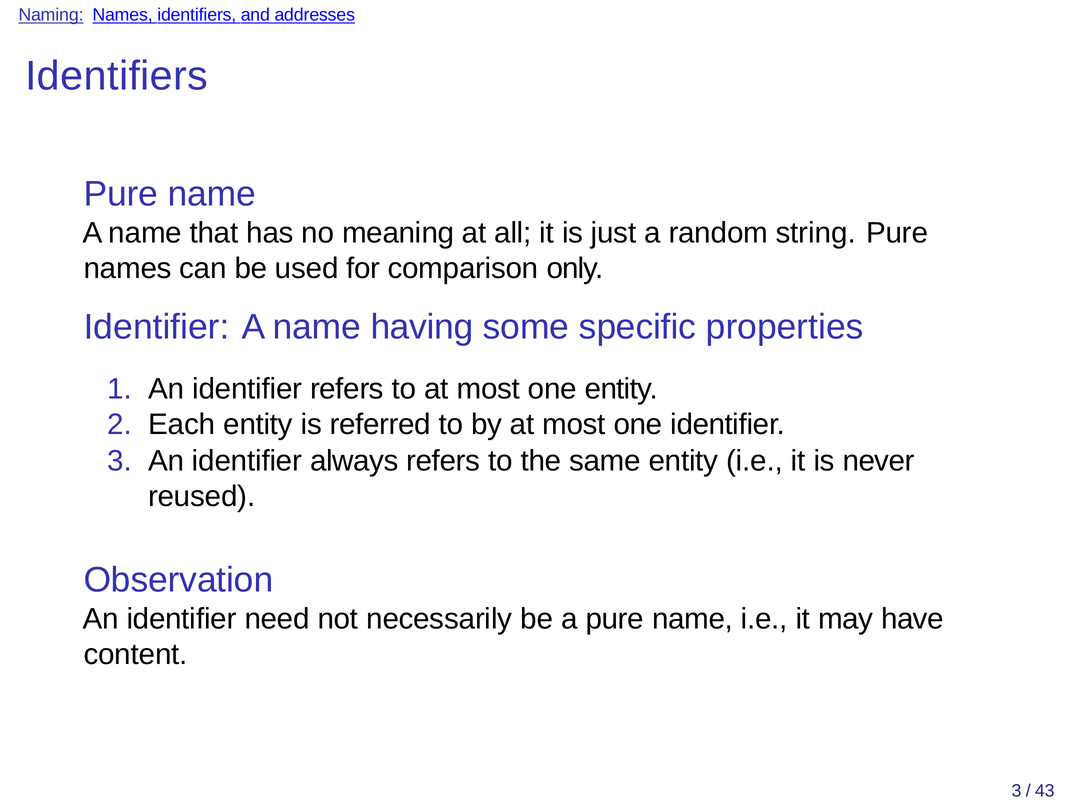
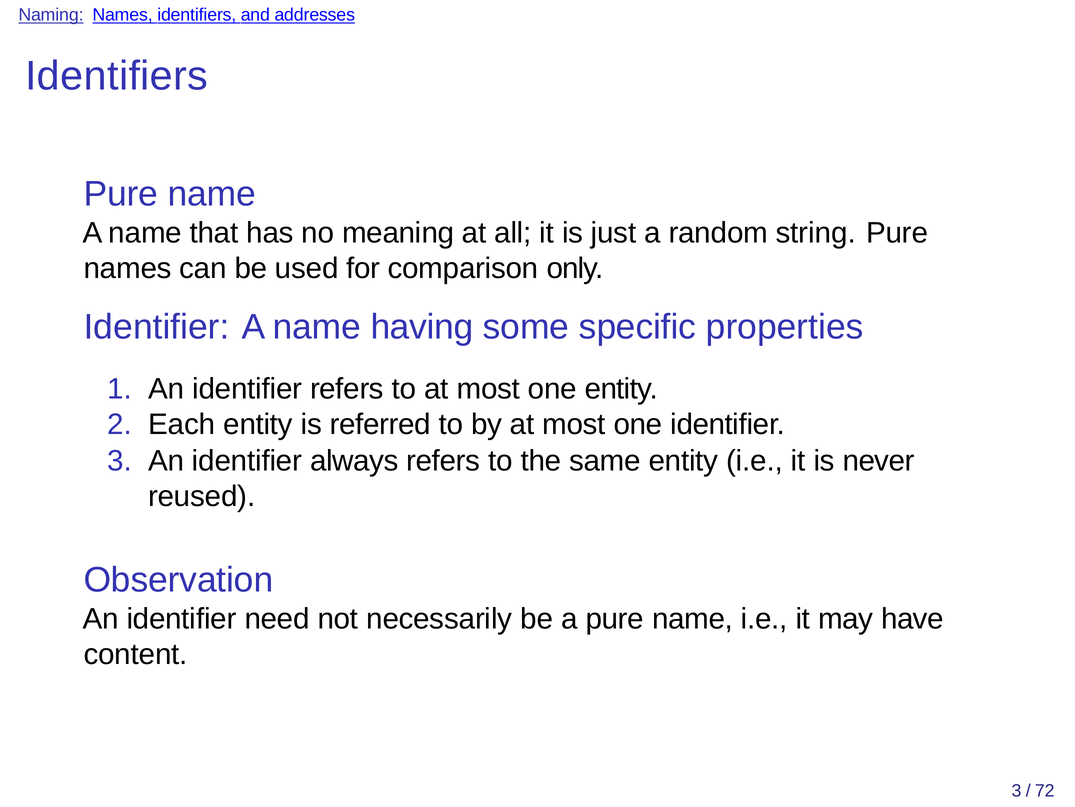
43: 43 -> 72
